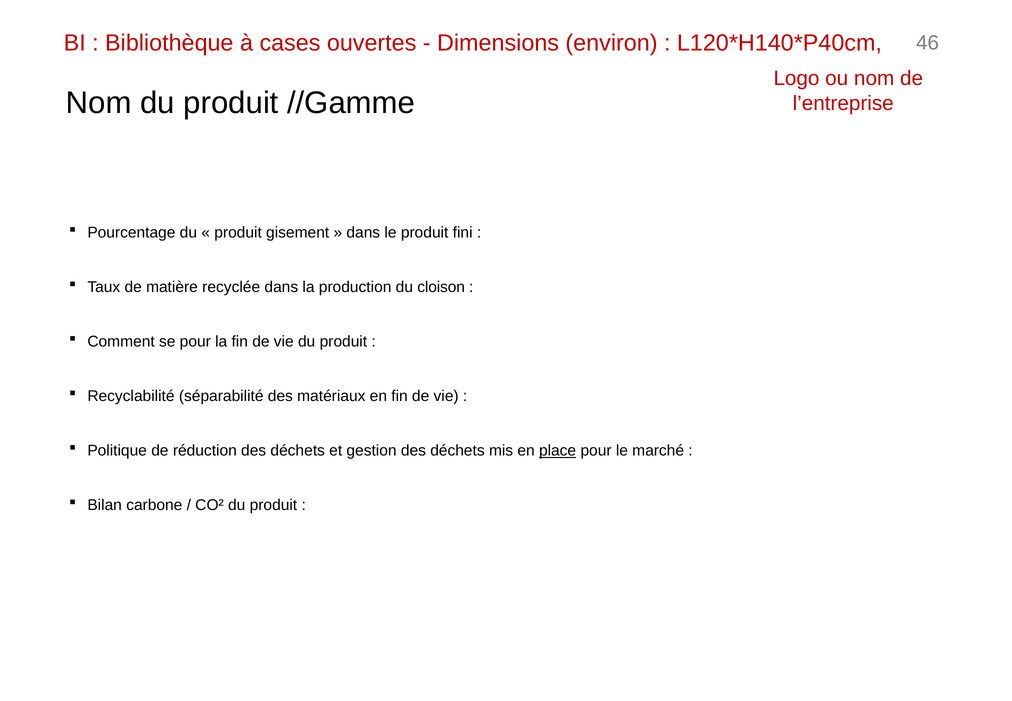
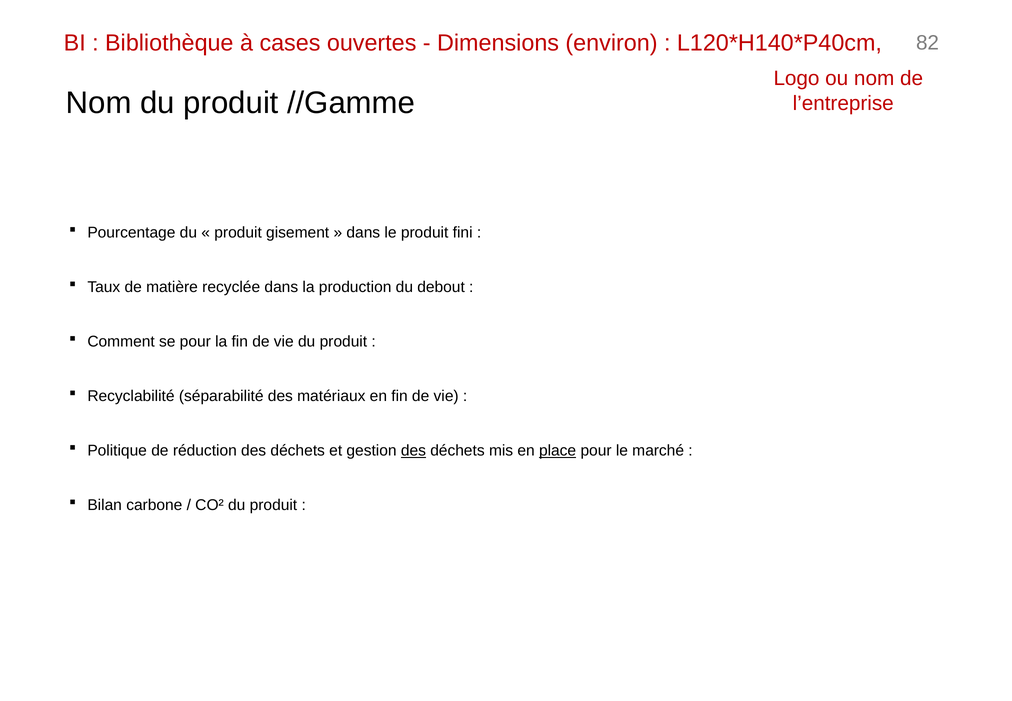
46: 46 -> 82
cloison: cloison -> debout
des at (413, 451) underline: none -> present
